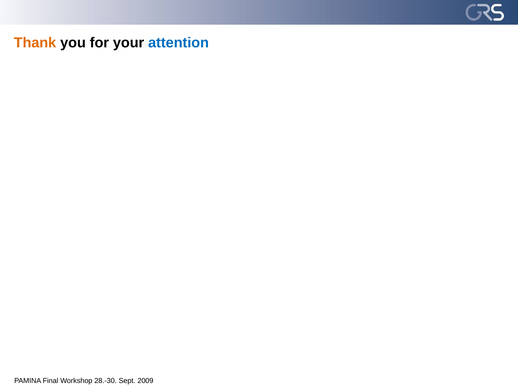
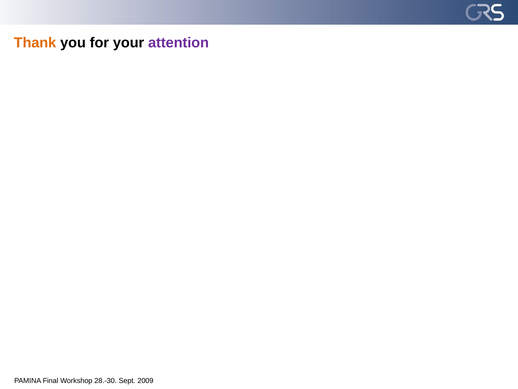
attention colour: blue -> purple
